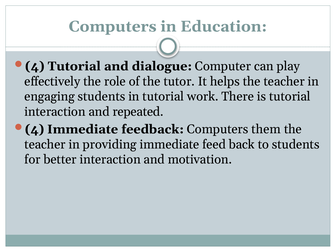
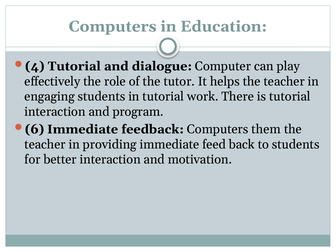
repeated: repeated -> program
4 at (35, 129): 4 -> 6
